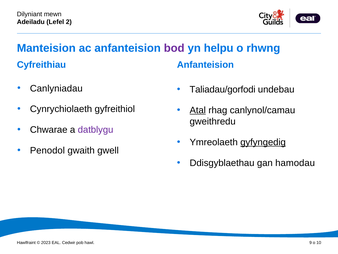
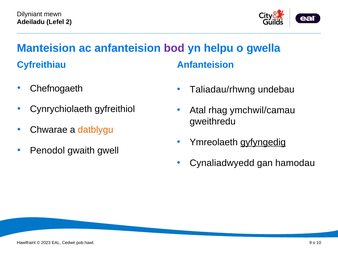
rhwng: rhwng -> gwella
Canlyniadau: Canlyniadau -> Chefnogaeth
Taliadau/gorfodi: Taliadau/gorfodi -> Taliadau/rhwng
Atal underline: present -> none
canlynol/camau: canlynol/camau -> ymchwil/camau
datblygu colour: purple -> orange
Ddisgyblaethau: Ddisgyblaethau -> Cynaliadwyedd
